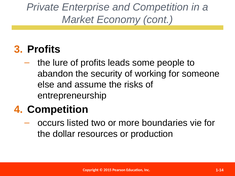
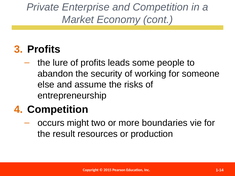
listed: listed -> might
dollar: dollar -> result
